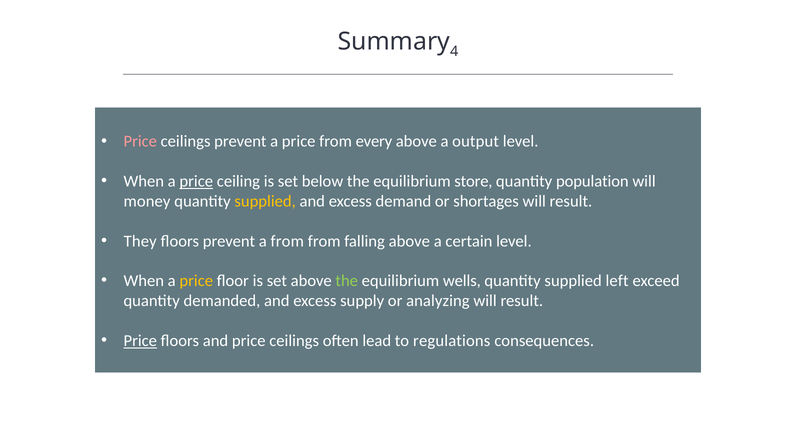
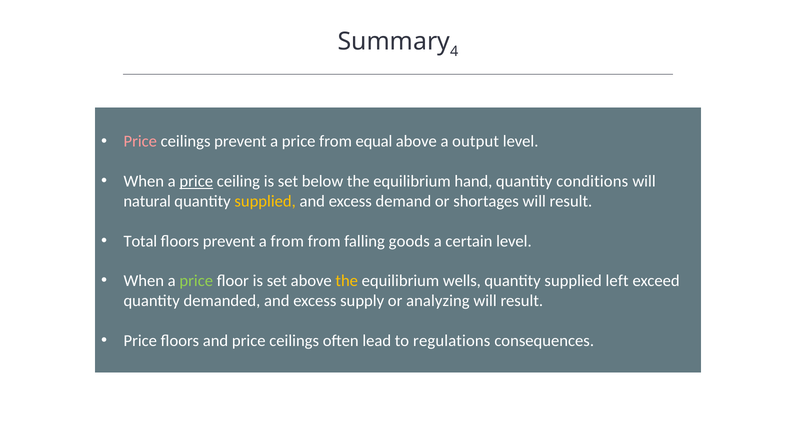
every: every -> equal
store: store -> hand
population: population -> conditions
money: money -> natural
They: They -> Total
falling above: above -> goods
price at (196, 281) colour: yellow -> light green
the at (347, 281) colour: light green -> yellow
Price at (140, 340) underline: present -> none
